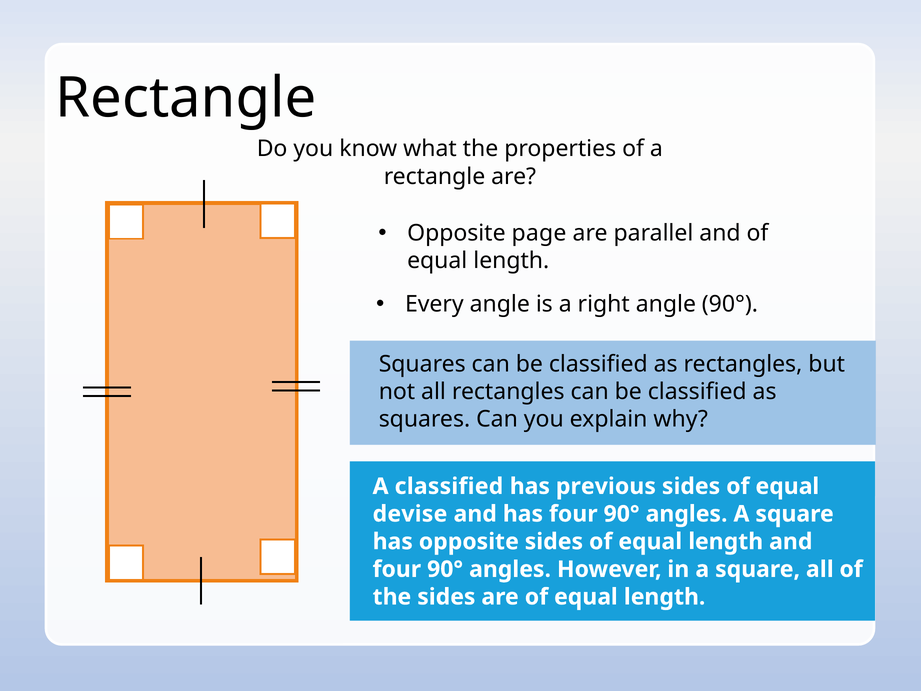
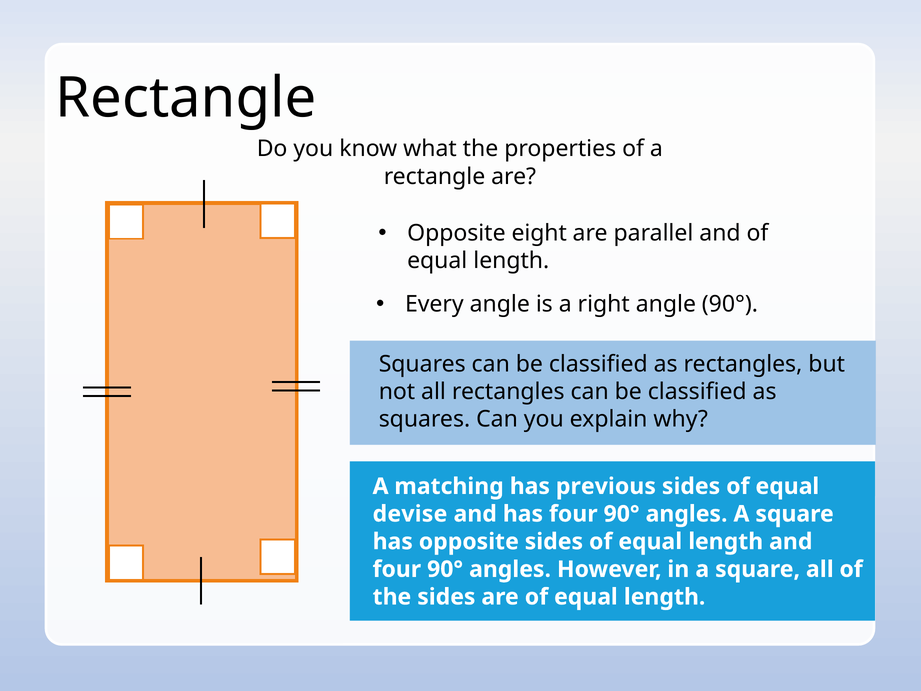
page: page -> eight
A classified: classified -> matching
